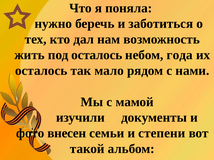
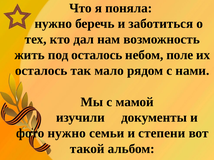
года: года -> поле
фото внесен: внесен -> нужно
